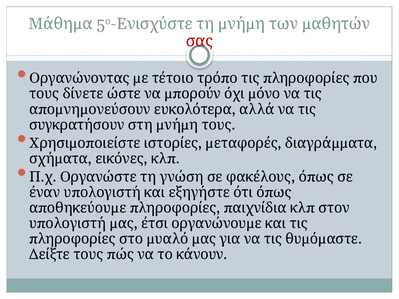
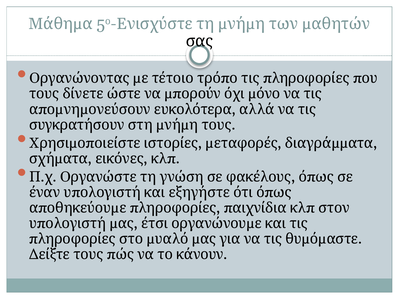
σας colour: red -> black
